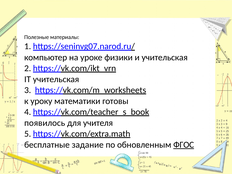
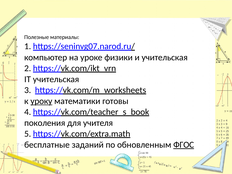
уроку underline: none -> present
появилось: появилось -> поколения
задание: задание -> заданий
